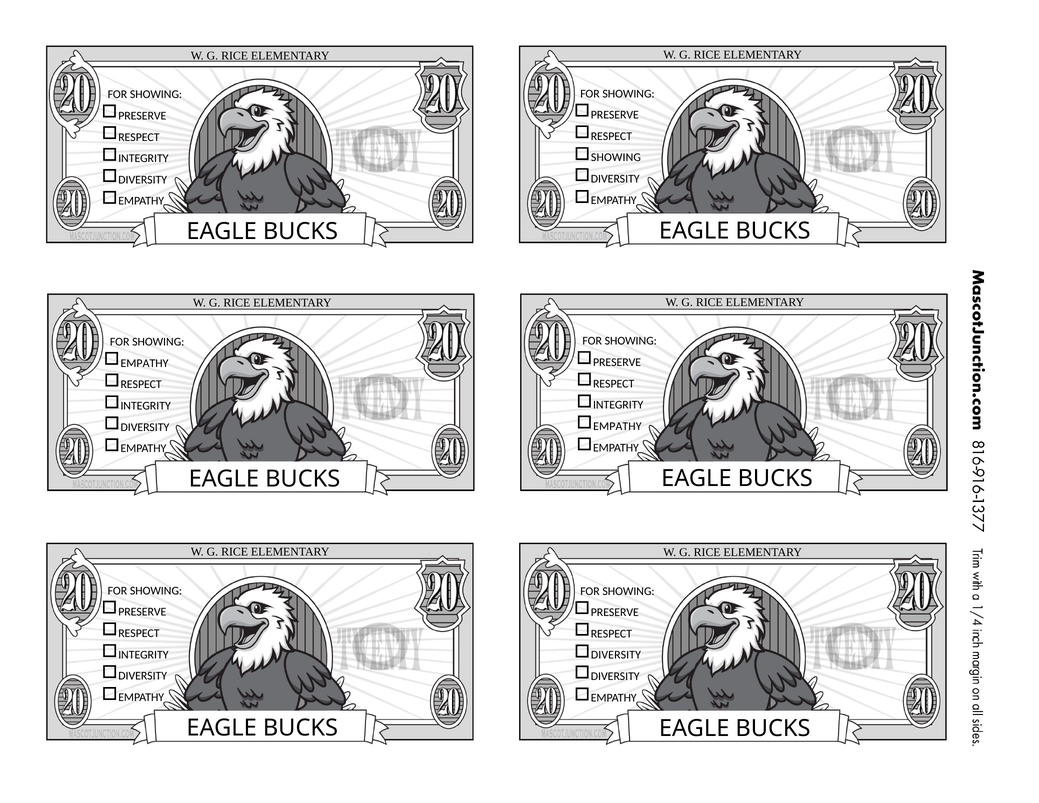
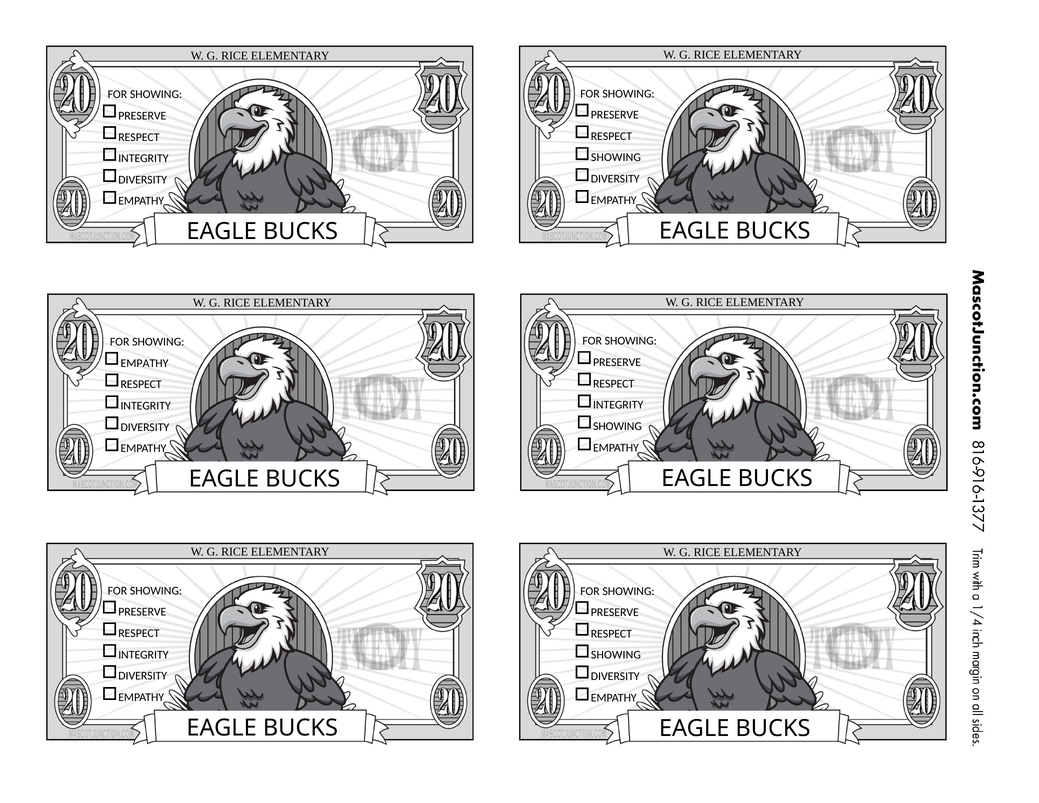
EMPATHY at (617, 426): EMPATHY -> SHOWING
DIVERSITY at (616, 655): DIVERSITY -> SHOWING
